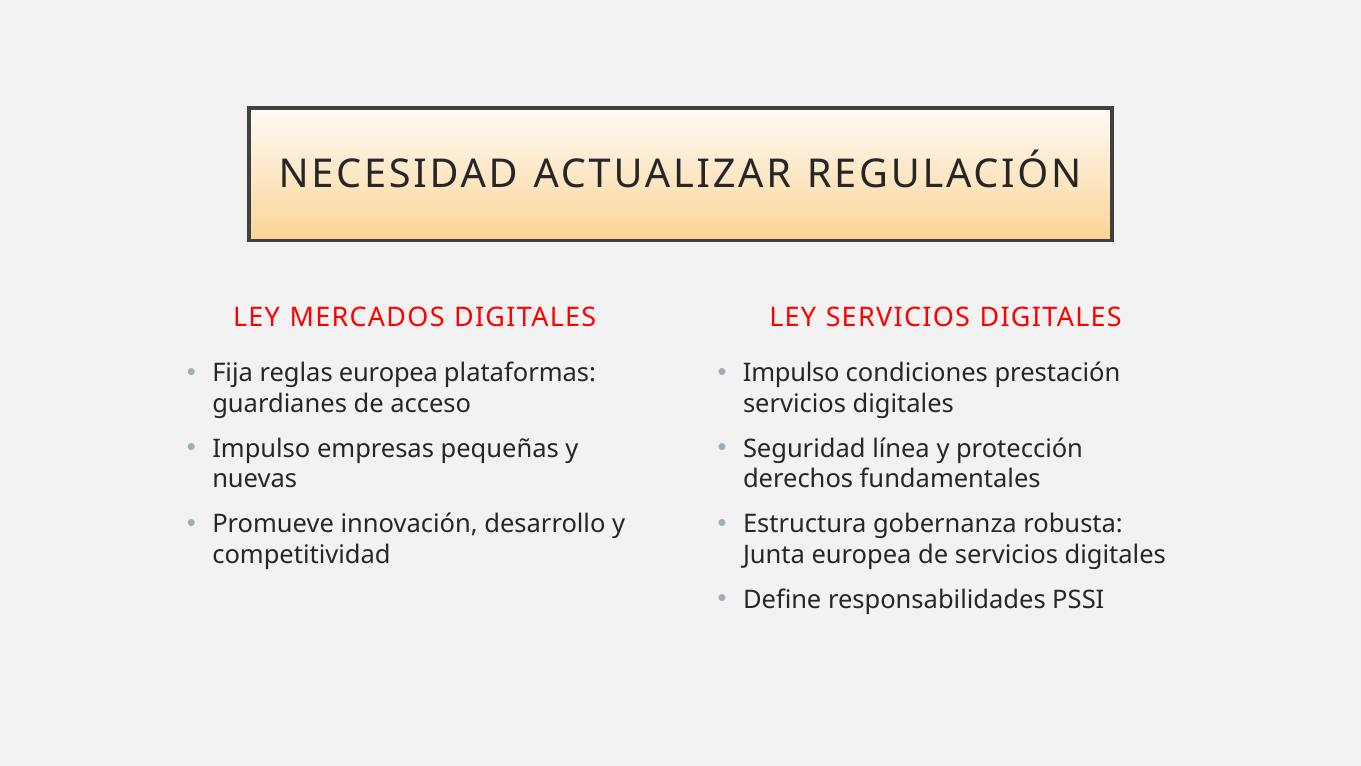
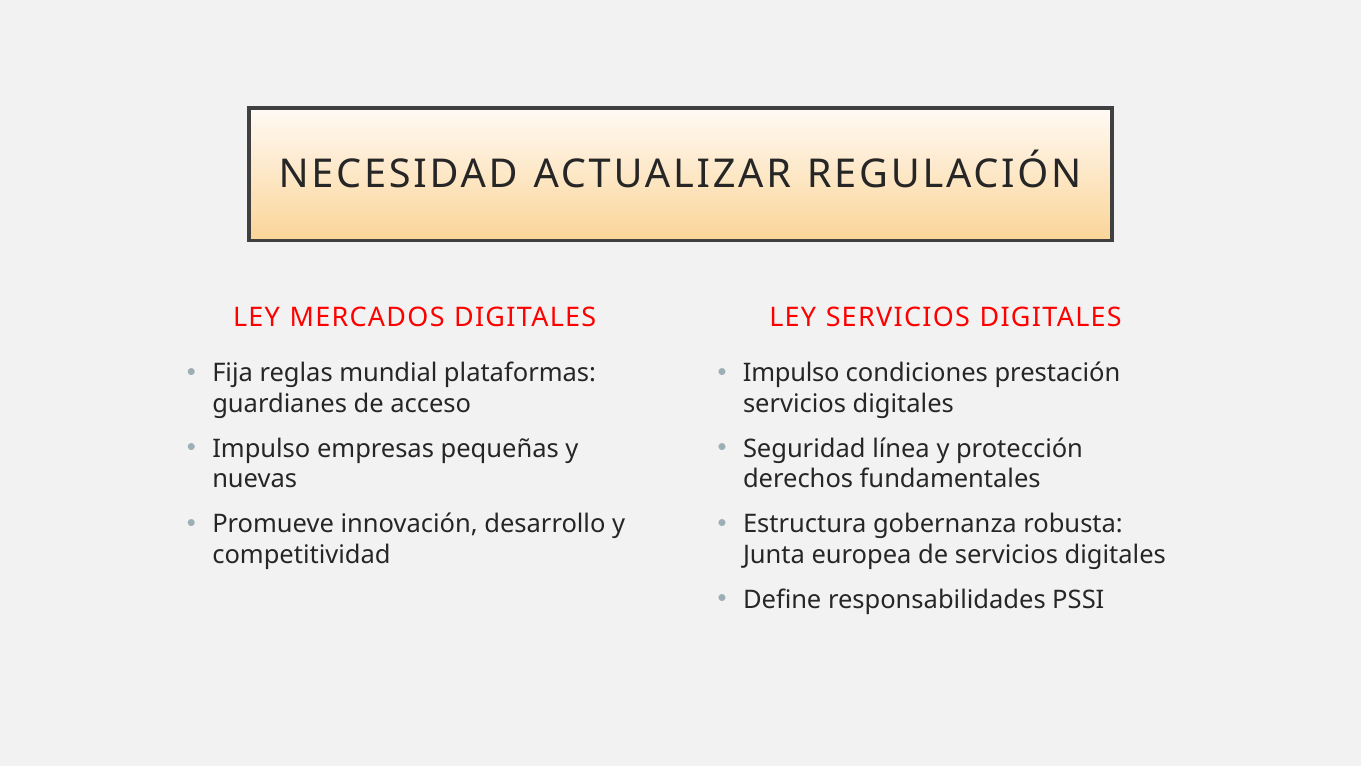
reglas europea: europea -> mundial
